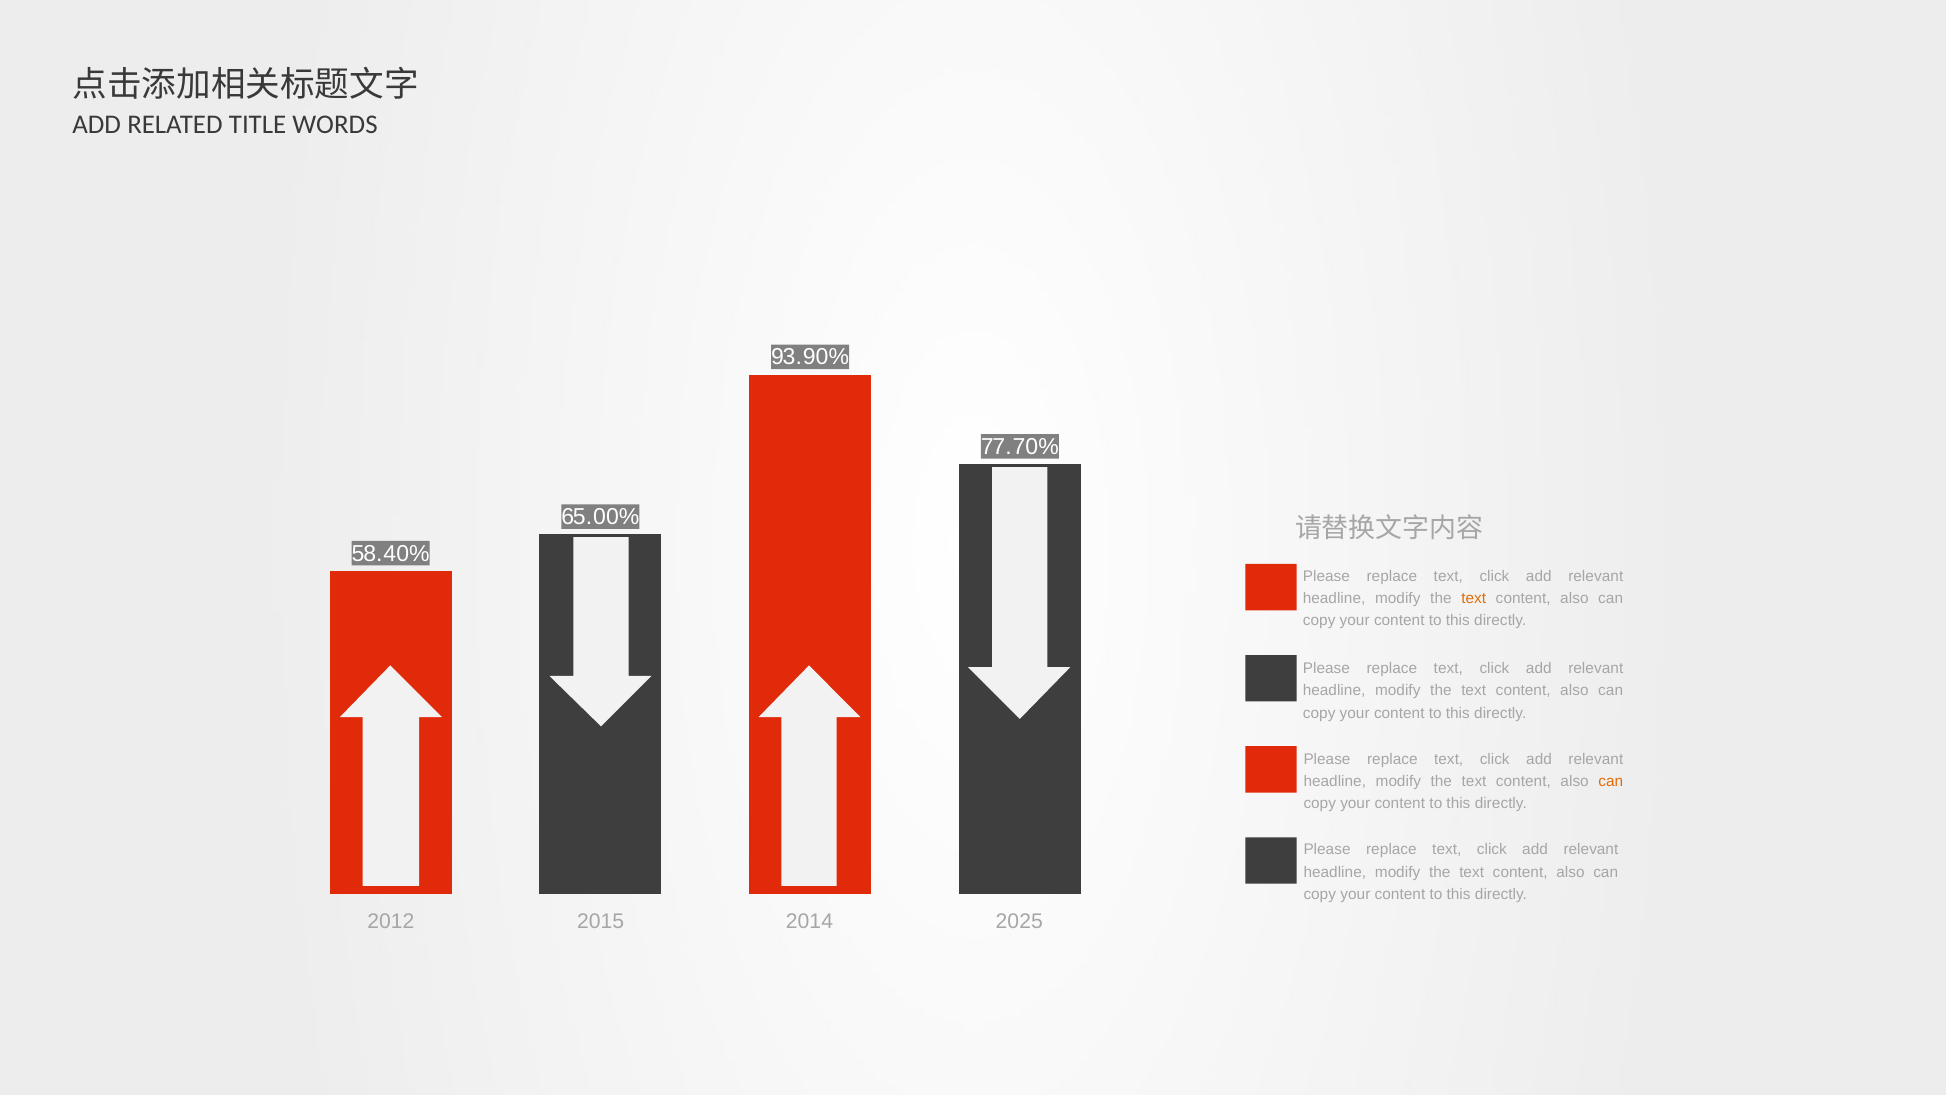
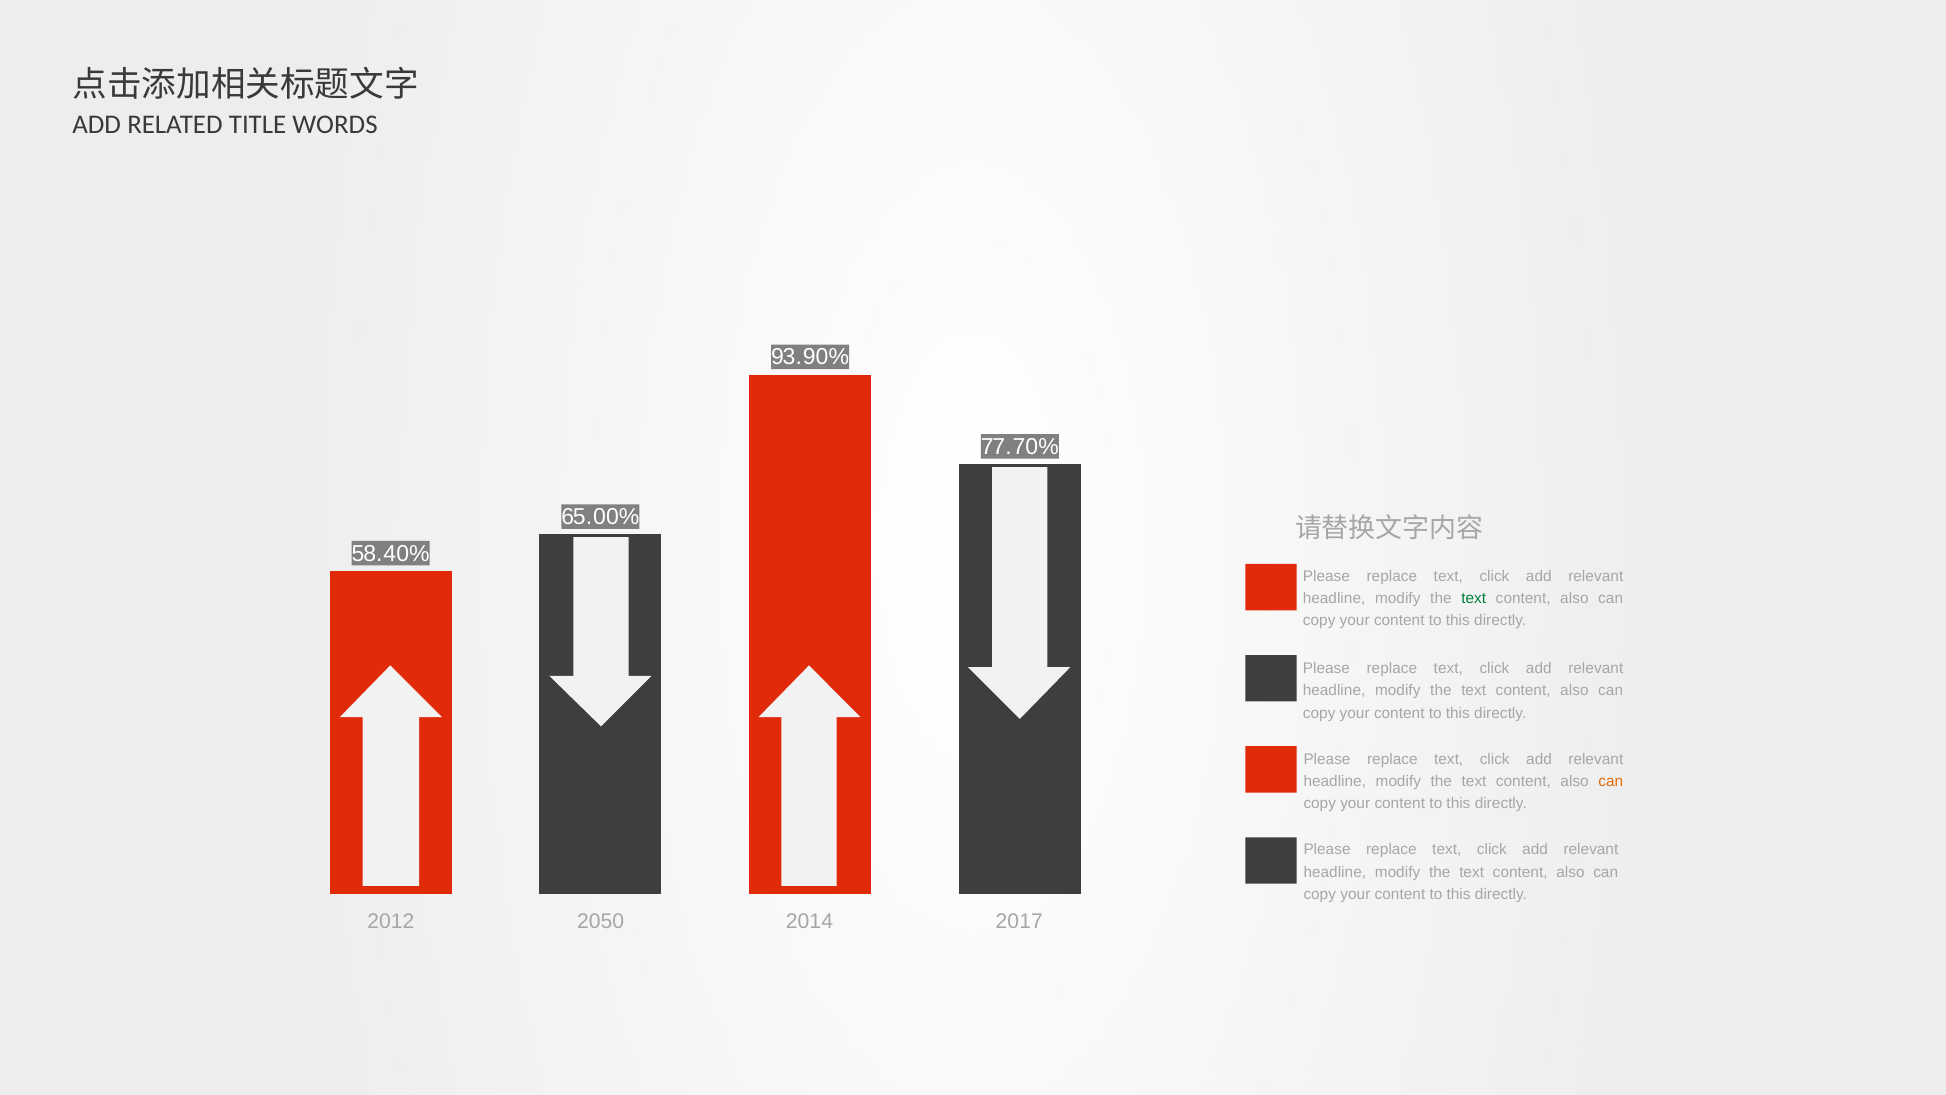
text at (1474, 598) colour: orange -> green
2015: 2015 -> 2050
2025: 2025 -> 2017
